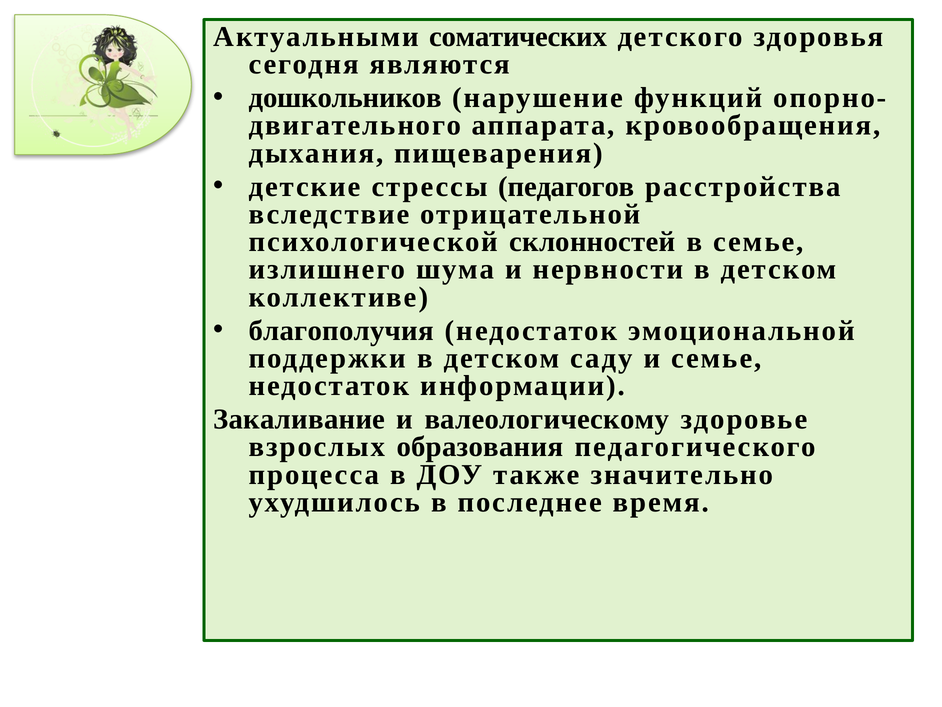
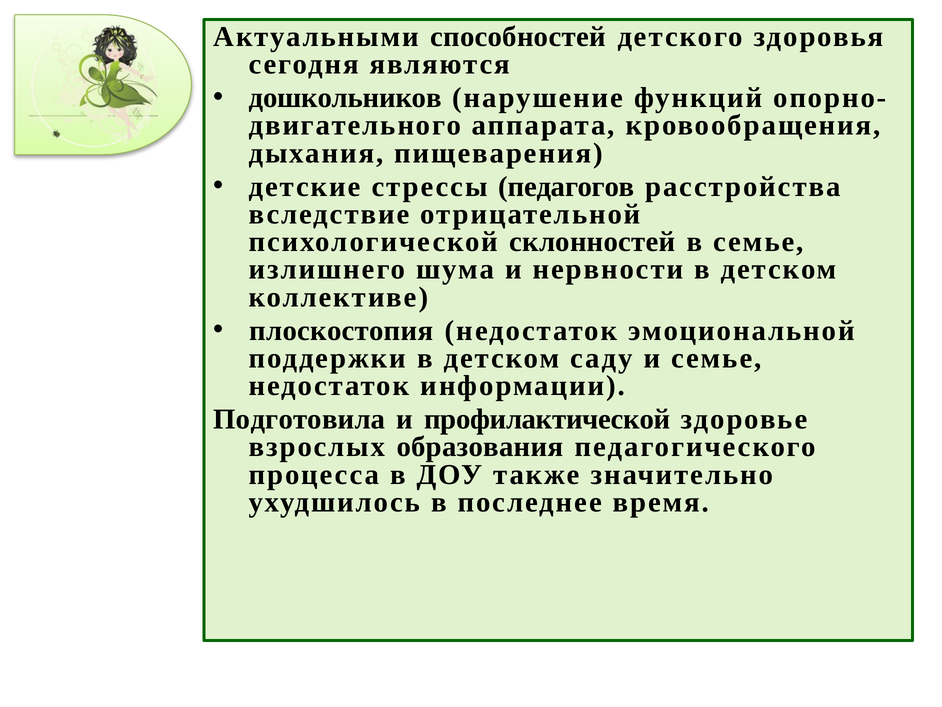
соматических: соматических -> способностей
благополучия: благополучия -> плоскостопия
Закаливание: Закаливание -> Подготовила
валеологическому: валеологическому -> профилактической
